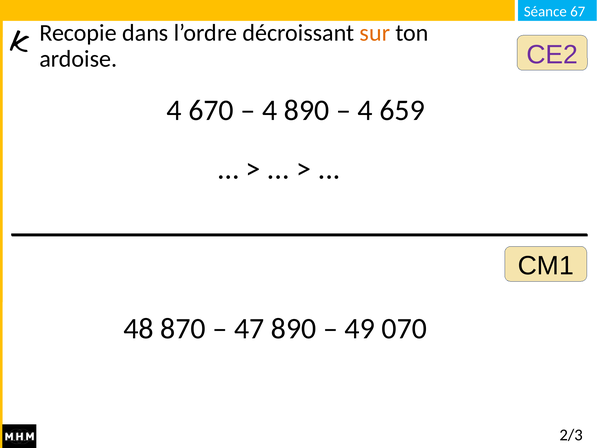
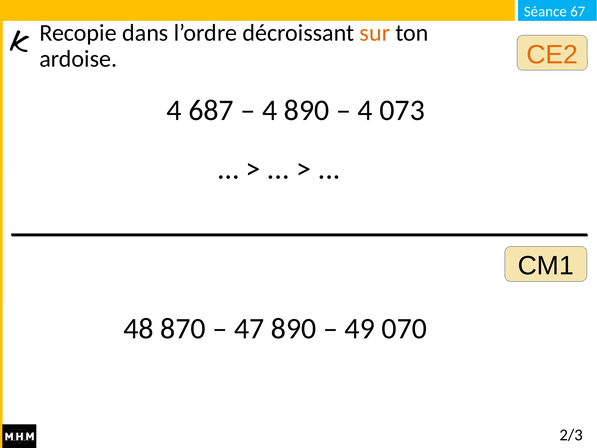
CE2 colour: purple -> orange
670: 670 -> 687
659: 659 -> 073
